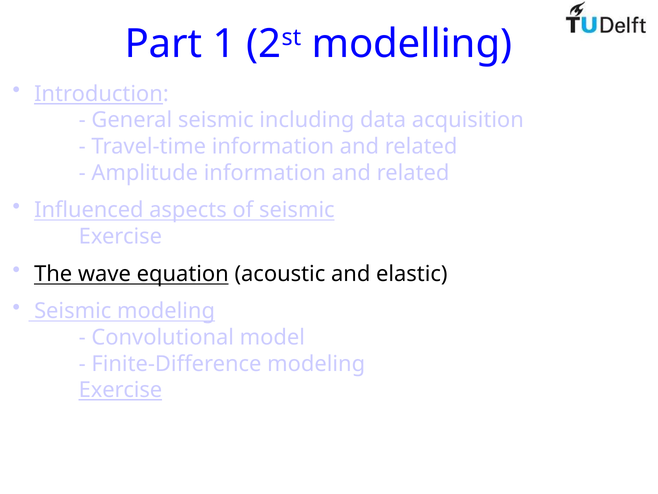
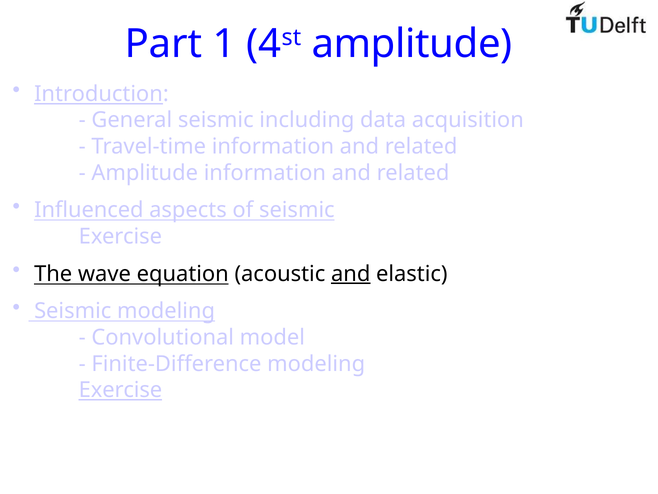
2: 2 -> 4
modelling at (412, 44): modelling -> amplitude
and at (351, 274) underline: none -> present
